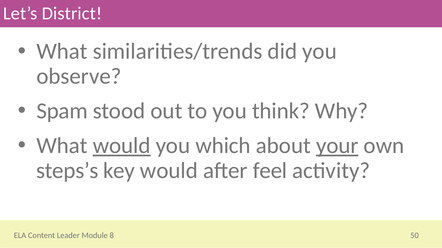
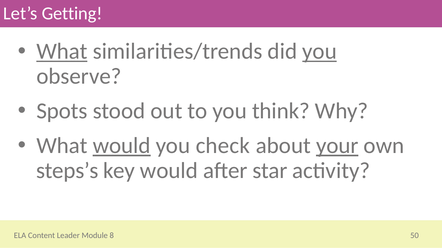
District: District -> Getting
What at (62, 52) underline: none -> present
you at (320, 52) underline: none -> present
Spam: Spam -> Spots
which: which -> check
feel: feel -> star
